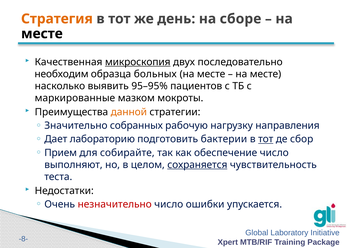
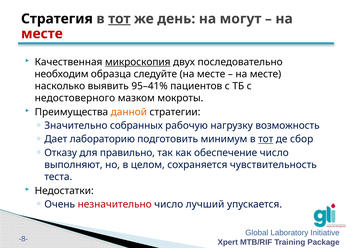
Стратегия colour: orange -> black
тот at (119, 19) underline: none -> present
сборе: сборе -> могут
месте at (42, 34) colour: black -> red
больных: больных -> следуйте
95–95%: 95–95% -> 95–41%
маркированные: маркированные -> недостоверного
направления: направления -> возможность
бактерии: бактерии -> минимум
Прием: Прием -> Отказу
собирайте: собирайте -> правильно
сохраняется underline: present -> none
ошибки: ошибки -> лучший
